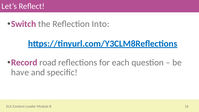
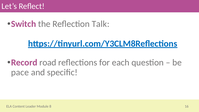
Into: Into -> Talk
have: have -> pace
